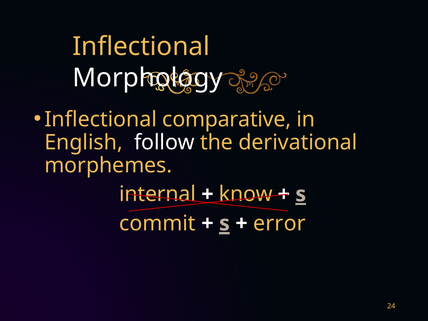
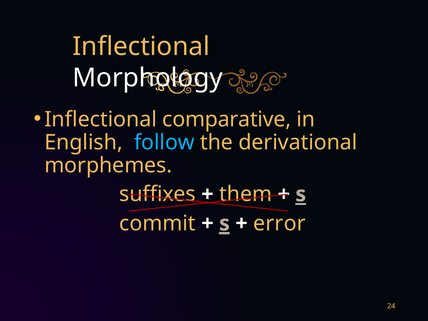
follow colour: white -> light blue
internal: internal -> suffixes
know: know -> them
